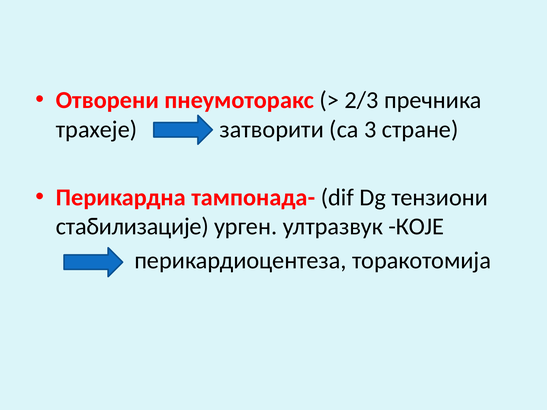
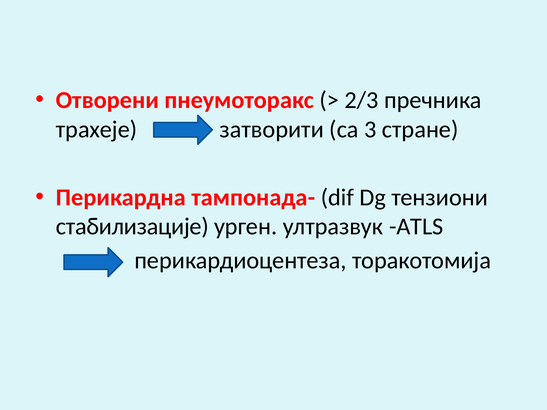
КОЈЕ: КОЈЕ -> ATLS
